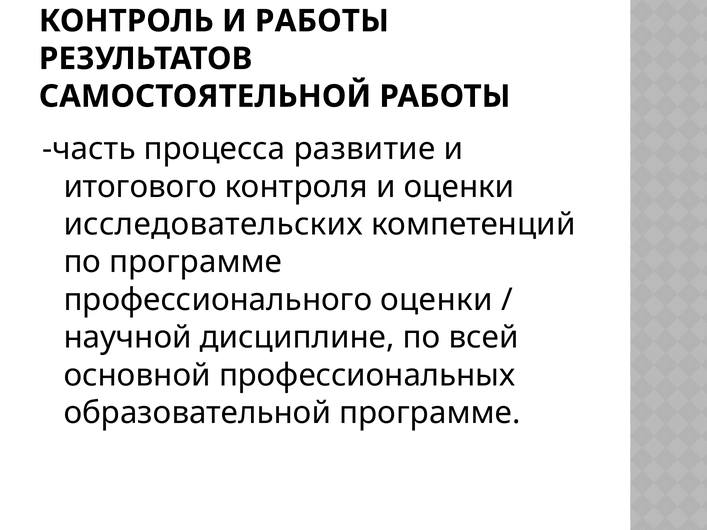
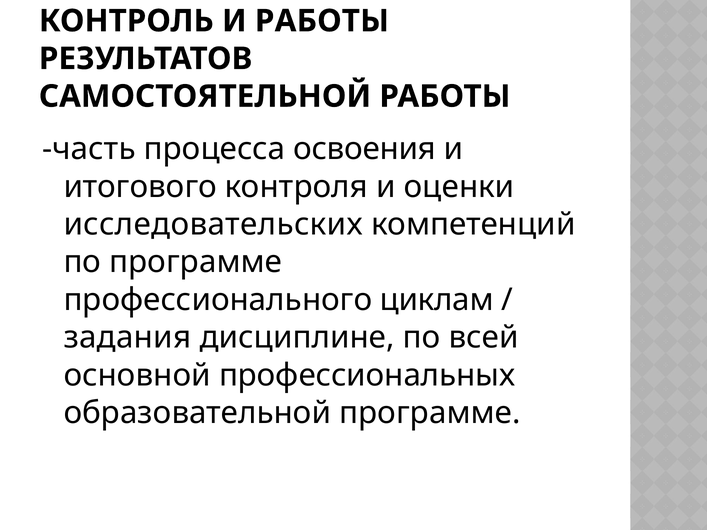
развитие: развитие -> освоения
профессионального оценки: оценки -> циклам
научной: научной -> задания
